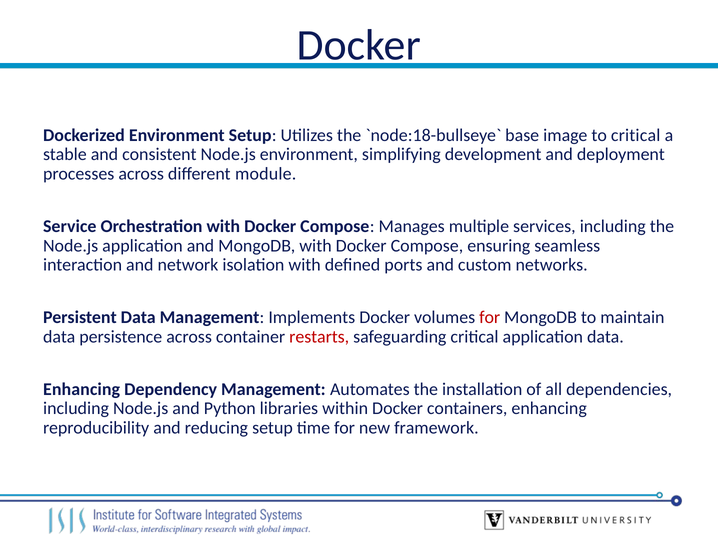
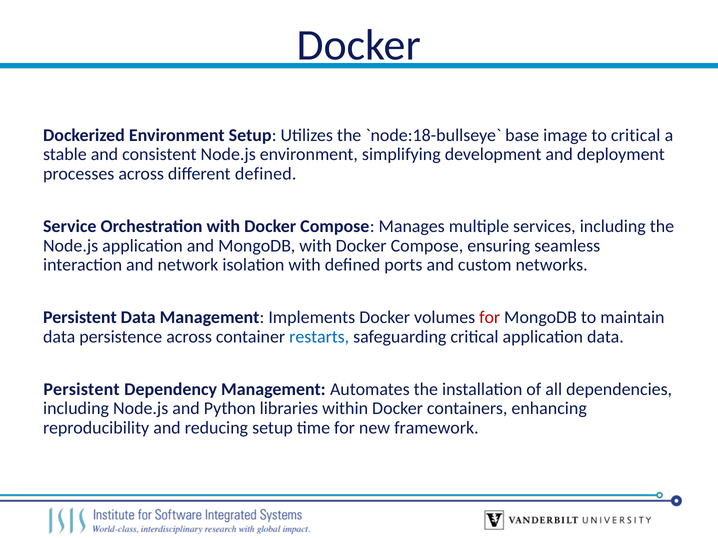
different module: module -> defined
restarts colour: red -> blue
Enhancing at (82, 389): Enhancing -> Persistent
